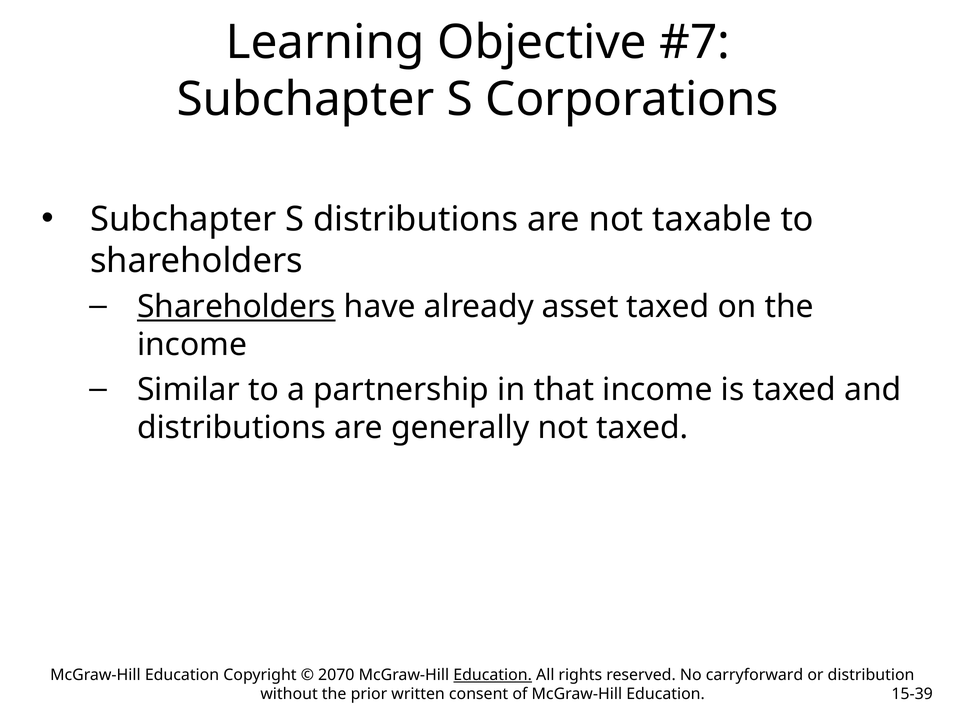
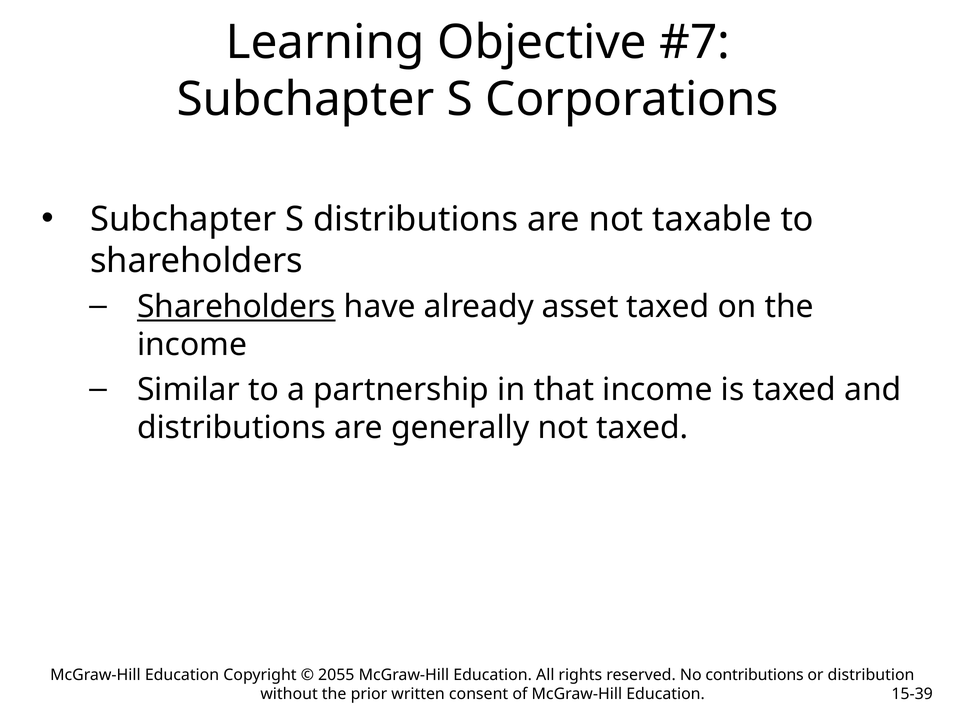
2070: 2070 -> 2055
Education at (493, 675) underline: present -> none
carryforward: carryforward -> contributions
